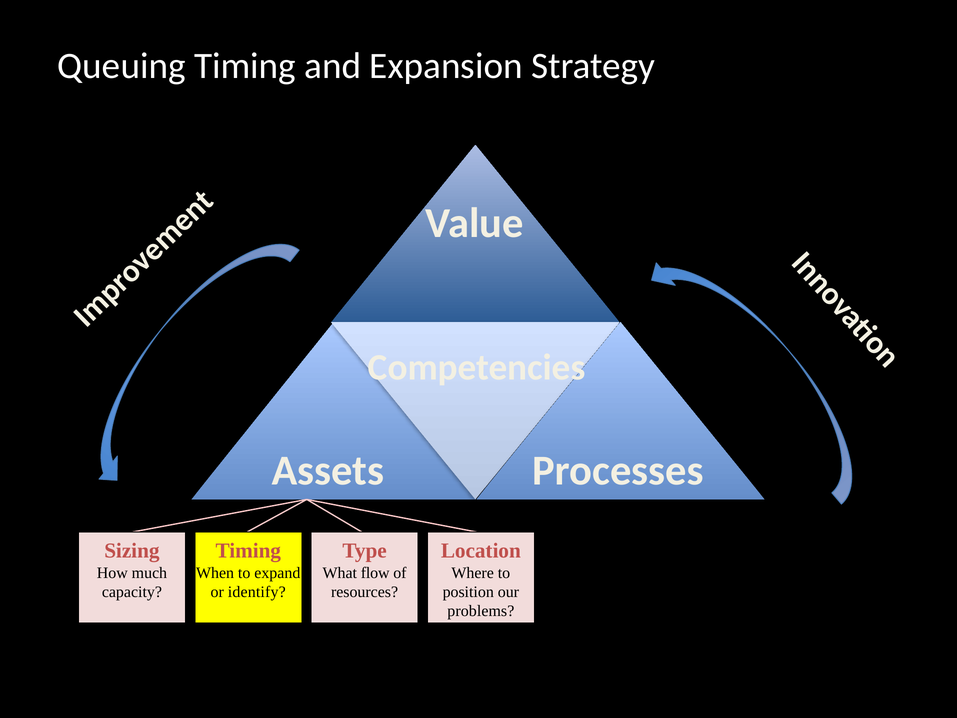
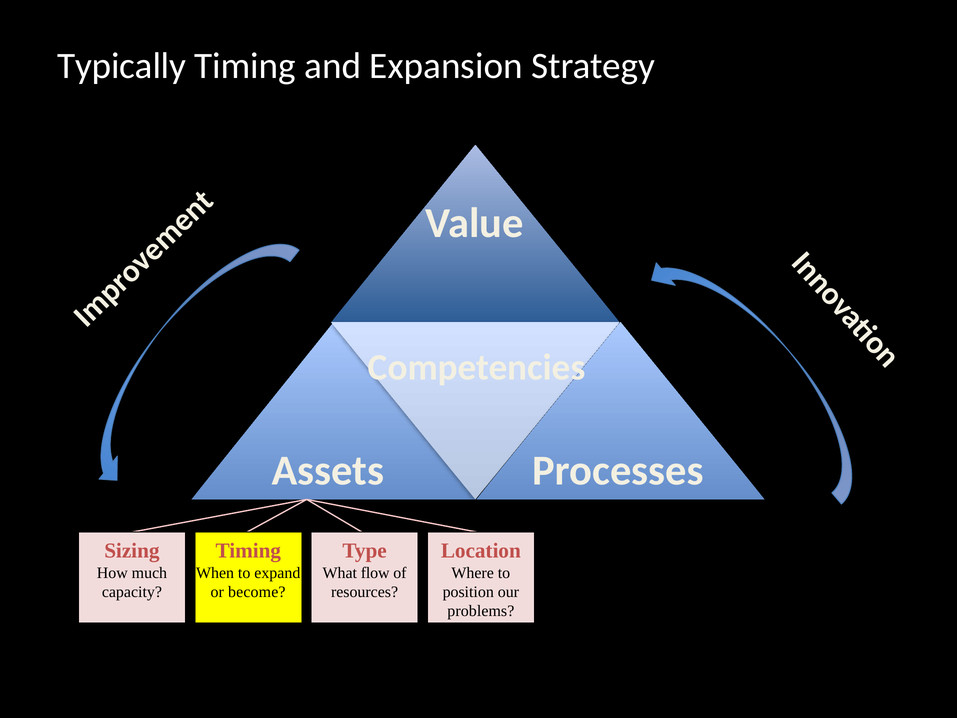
Queuing: Queuing -> Typically
identify: identify -> become
